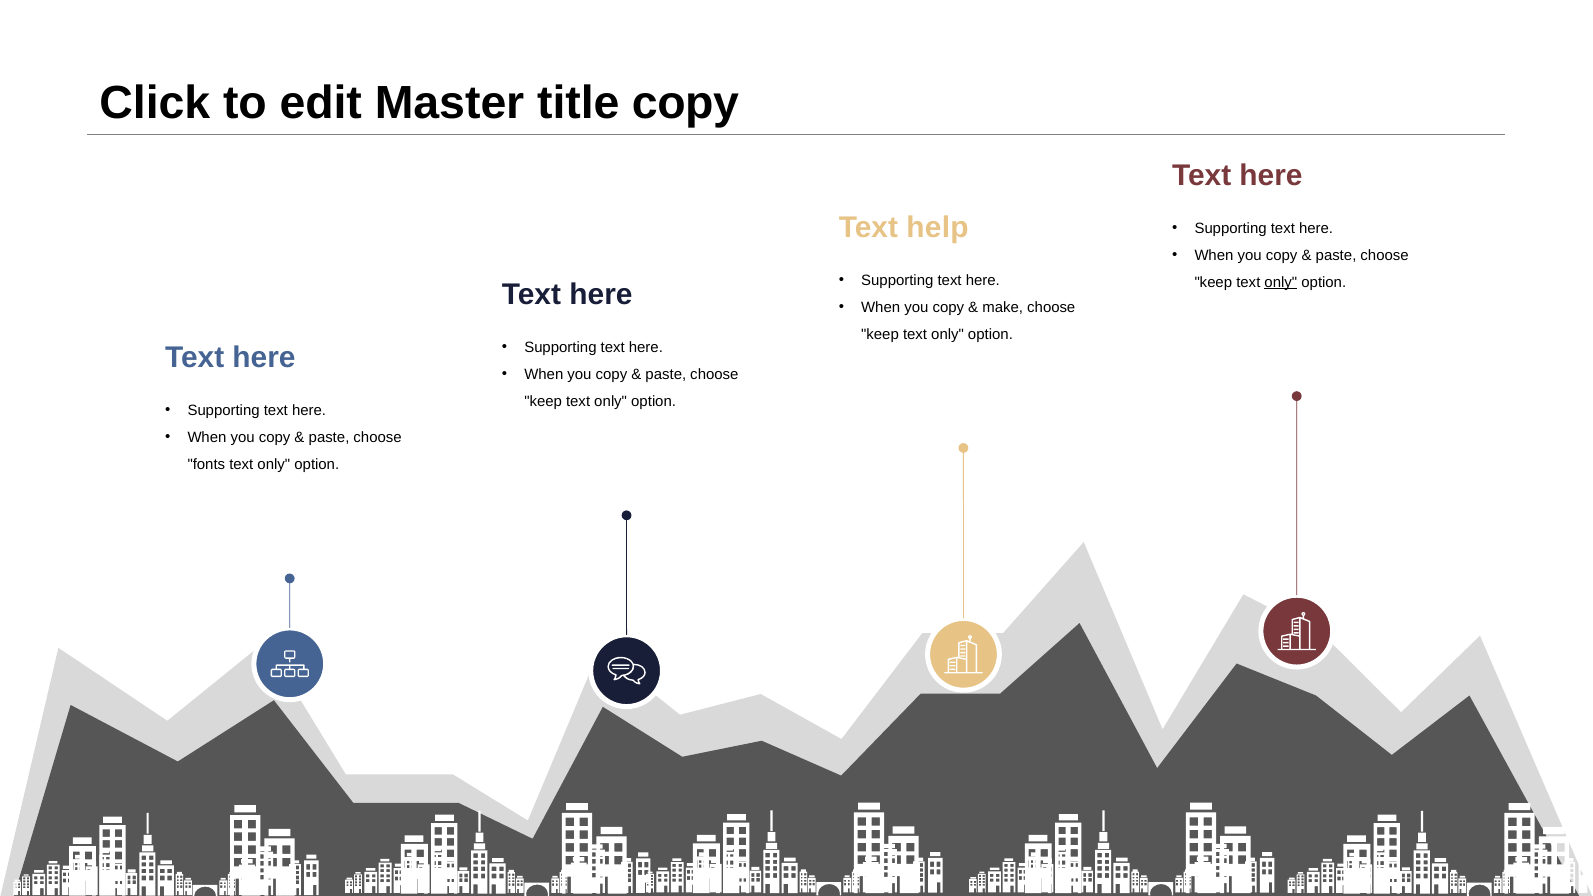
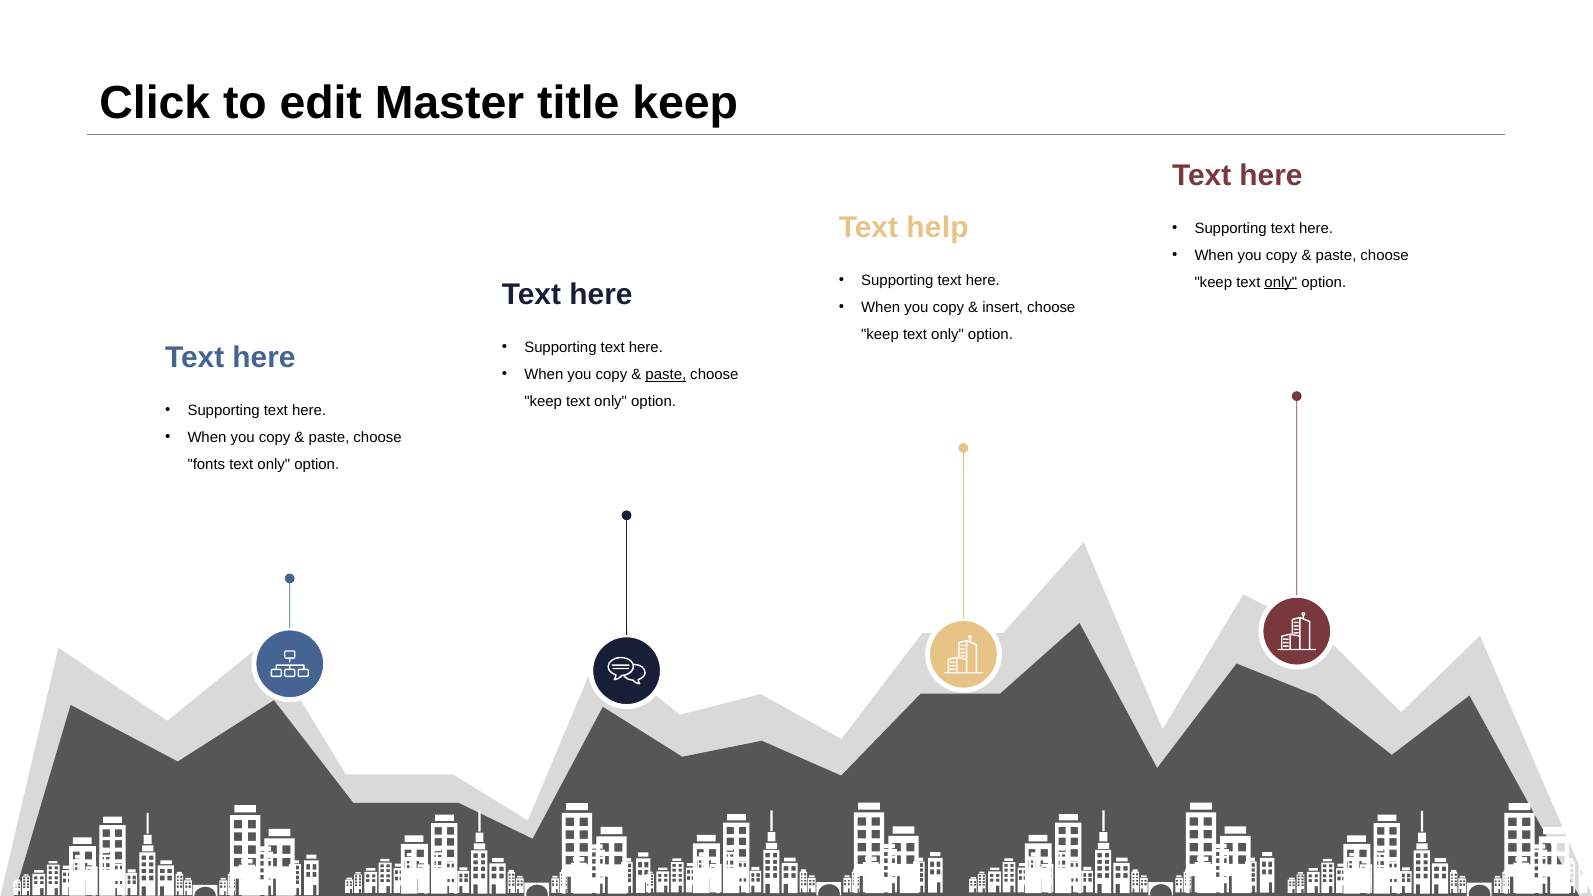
title copy: copy -> keep
make: make -> insert
paste at (666, 375) underline: none -> present
